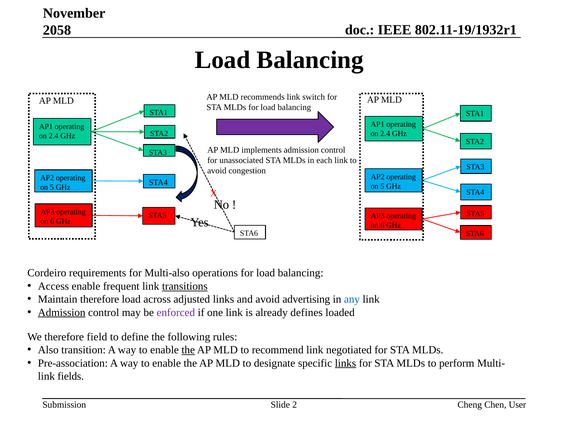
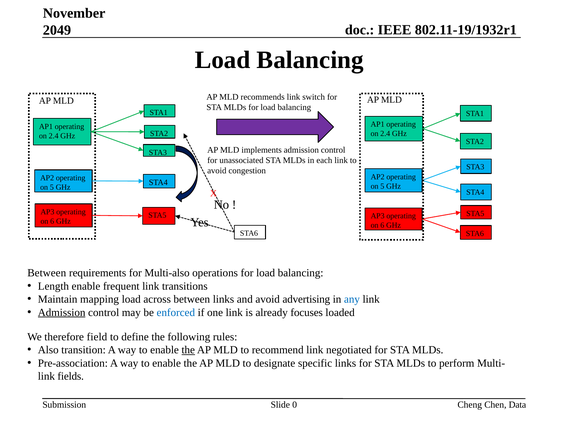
2058: 2058 -> 2049
Cordeiro at (47, 273): Cordeiro -> Between
Access: Access -> Length
transitions underline: present -> none
Maintain therefore: therefore -> mapping
across adjusted: adjusted -> between
enforced colour: purple -> blue
defines: defines -> focuses
links at (346, 363) underline: present -> none
2: 2 -> 0
User: User -> Data
